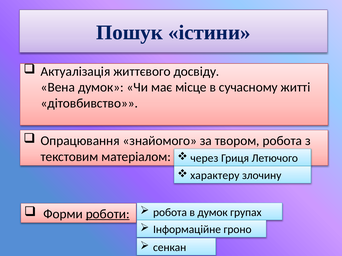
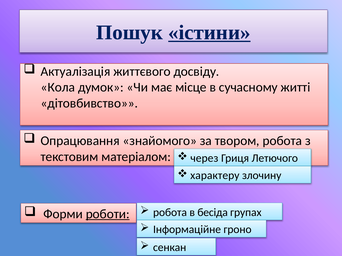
істини underline: none -> present
Вена: Вена -> Кола
в думок: думок -> бесіда
